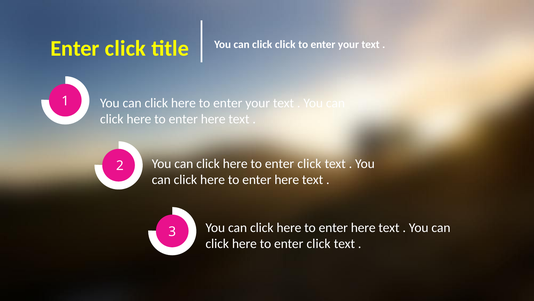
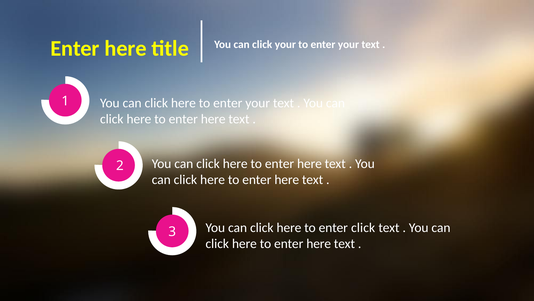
click at (125, 48): click -> here
click click: click -> your
click at (309, 163): click -> here
here at (363, 227): here -> click
click at (319, 243): click -> here
